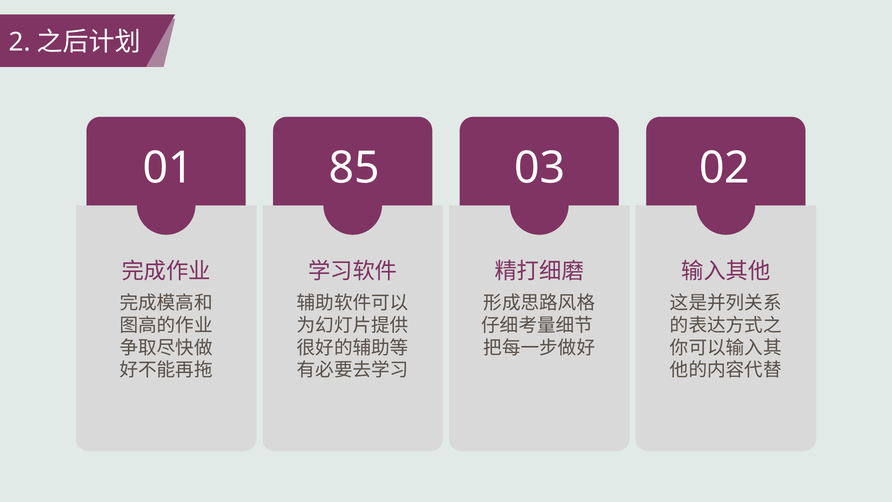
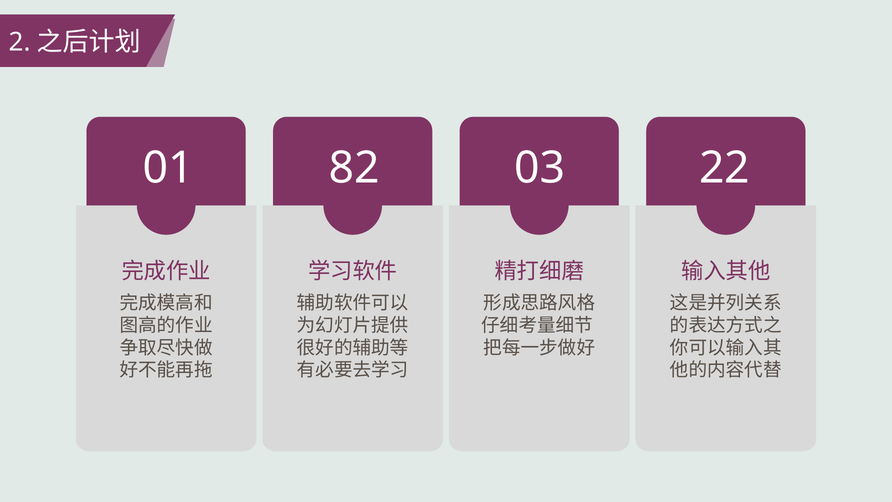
85: 85 -> 82
02: 02 -> 22
